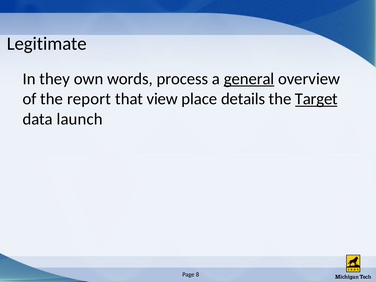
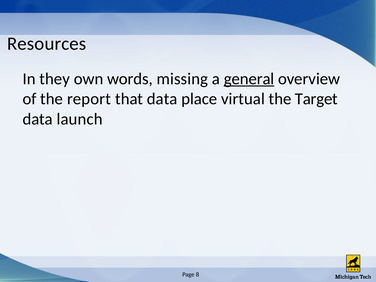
Legitimate: Legitimate -> Resources
process: process -> missing
that view: view -> data
details: details -> virtual
Target underline: present -> none
